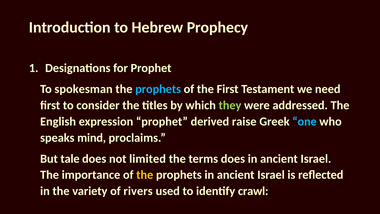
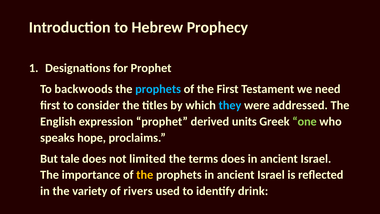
spokesman: spokesman -> backwoods
they colour: light green -> light blue
raise: raise -> units
one colour: light blue -> light green
mind: mind -> hope
crawl: crawl -> drink
